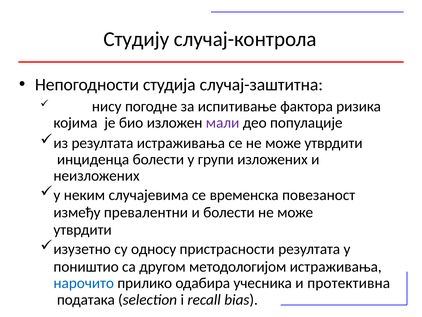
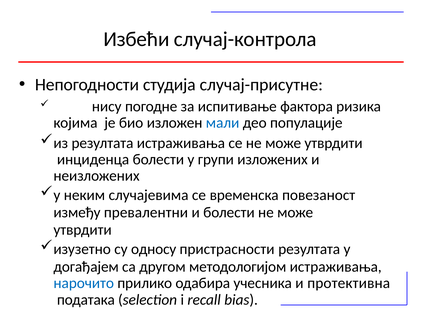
Студију: Студију -> Избећи
случај-заштитна: случај-заштитна -> случај-присутне
мали colour: purple -> blue
поништио: поништио -> догађајем
